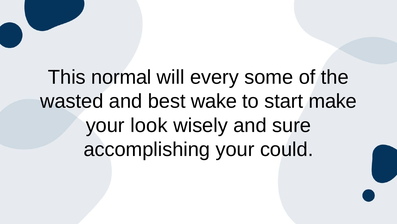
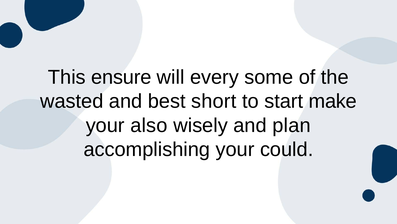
normal: normal -> ensure
wake: wake -> short
look: look -> also
sure: sure -> plan
